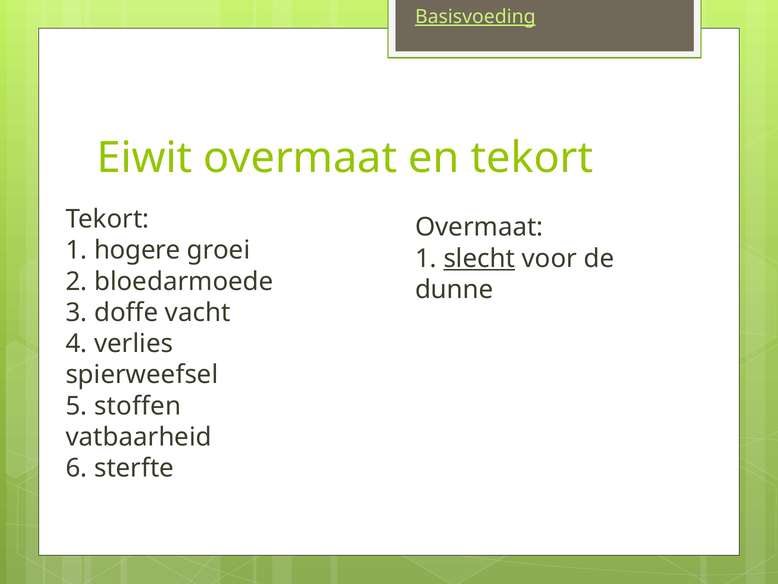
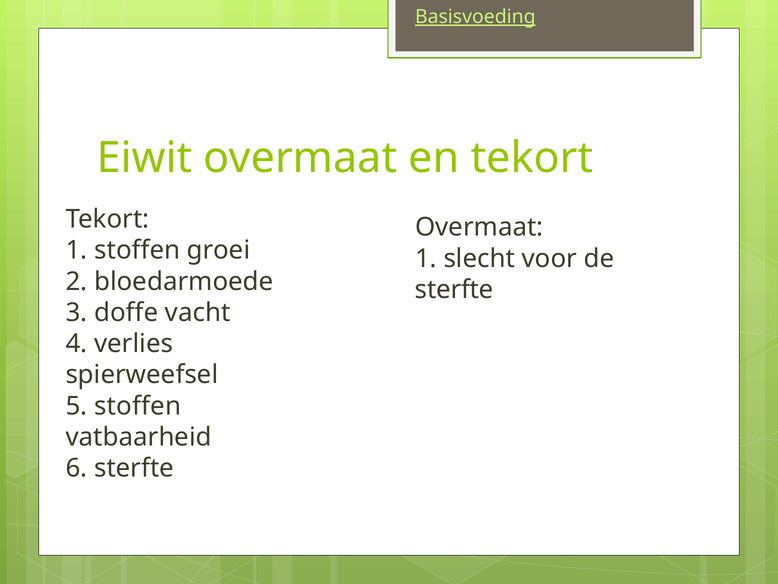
1 hogere: hogere -> stoffen
slecht underline: present -> none
dunne at (454, 289): dunne -> sterfte
